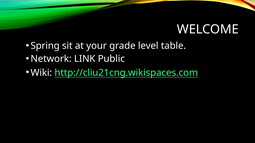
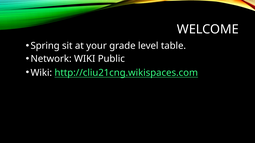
Network LINK: LINK -> WIKI
